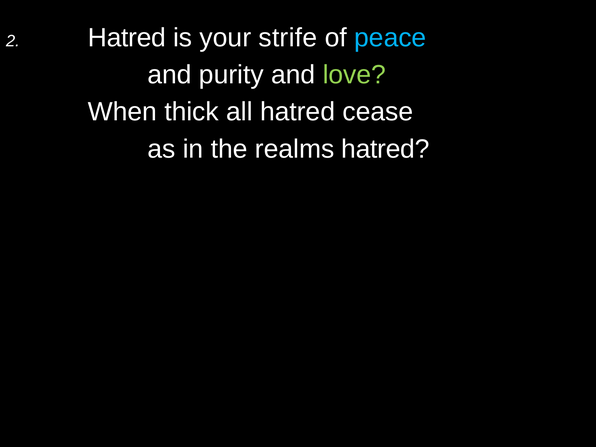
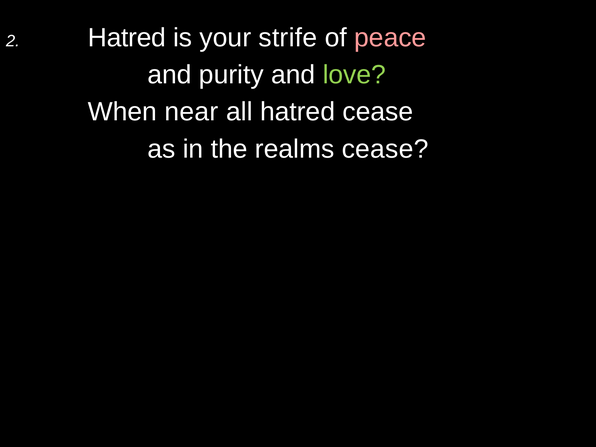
peace colour: light blue -> pink
thick: thick -> near
realms hatred: hatred -> cease
